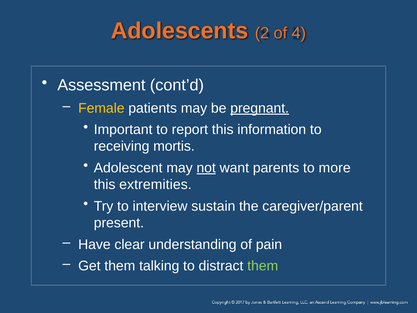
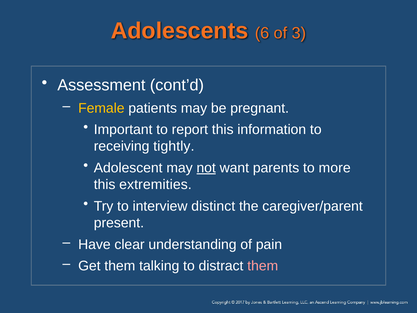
2: 2 -> 6
4: 4 -> 3
pregnant underline: present -> none
mortis: mortis -> tightly
sustain: sustain -> distinct
them at (263, 266) colour: light green -> pink
